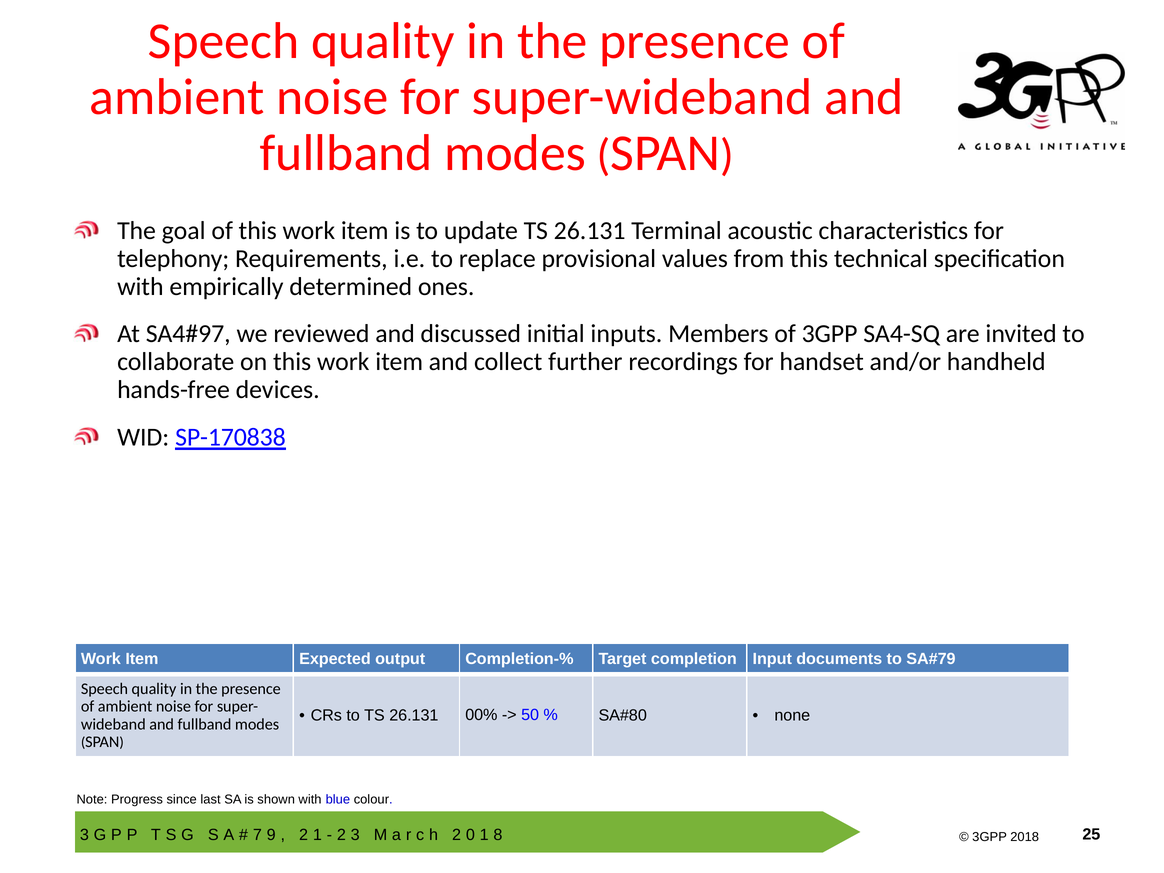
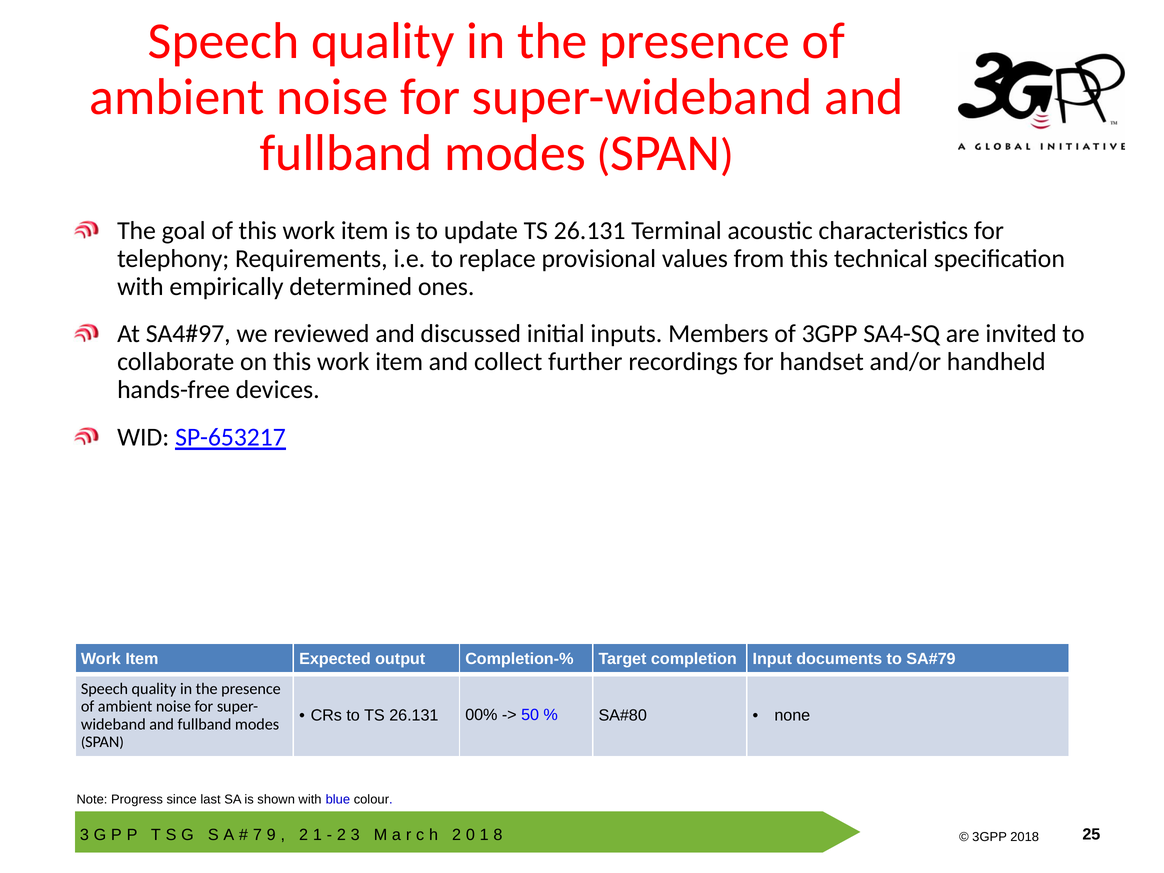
SP-170838: SP-170838 -> SP-653217
